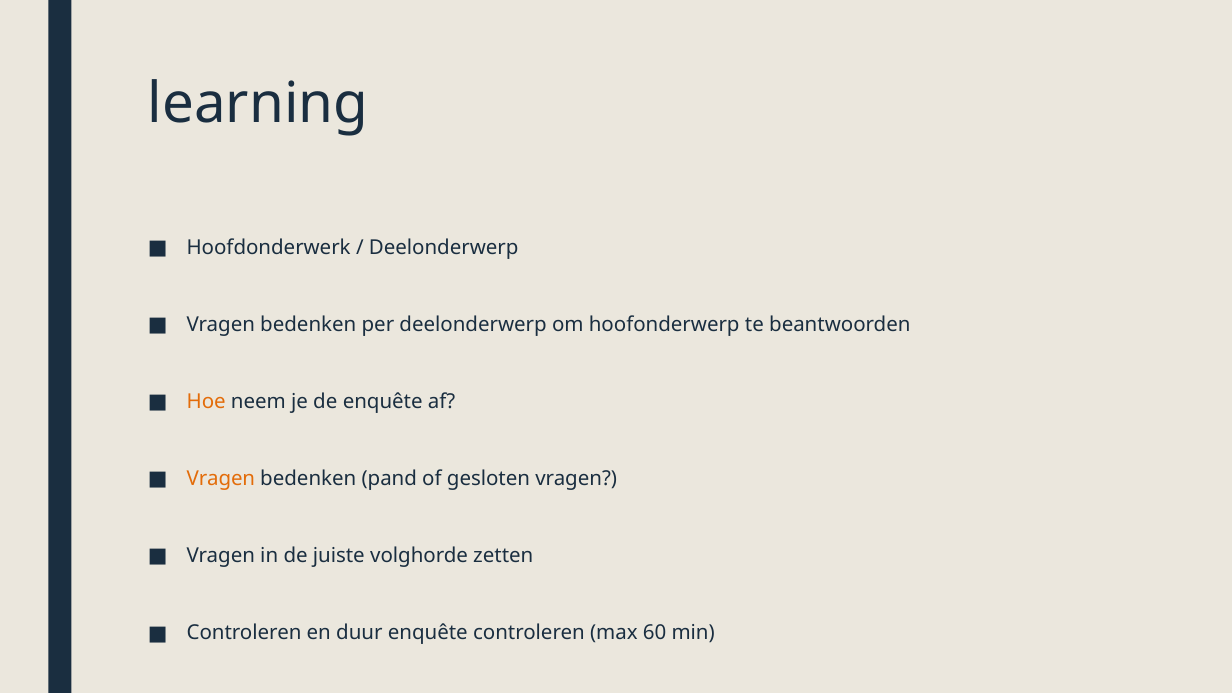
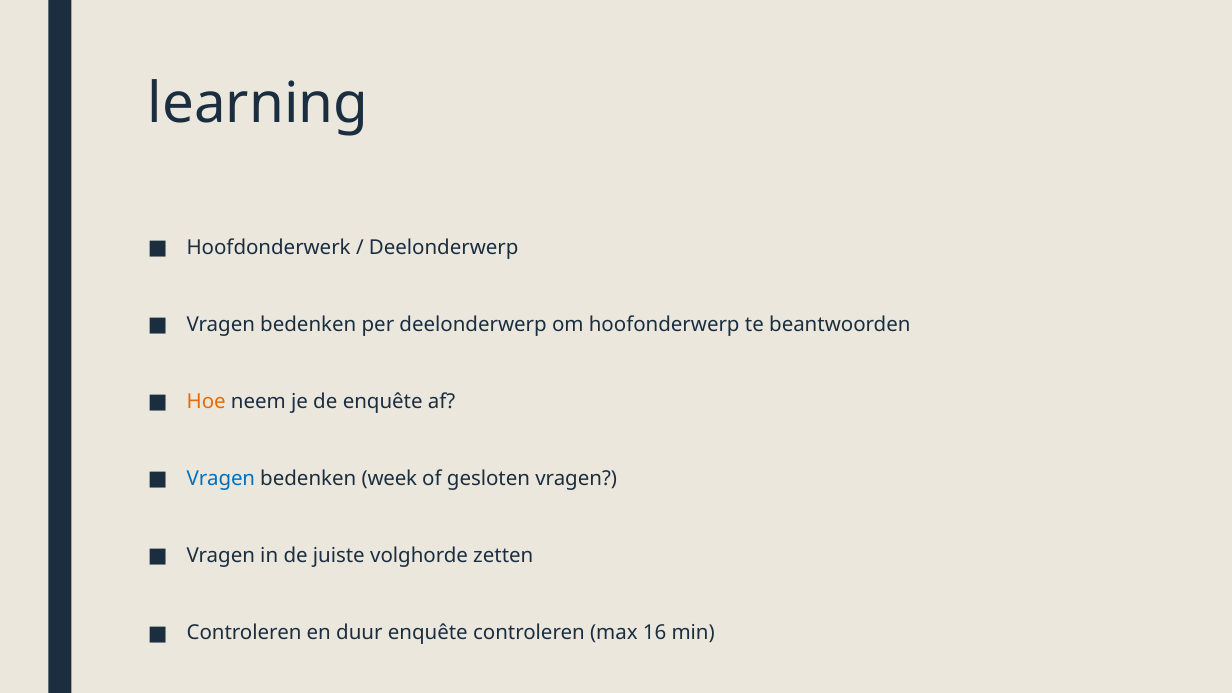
Vragen at (221, 479) colour: orange -> blue
pand: pand -> week
60: 60 -> 16
